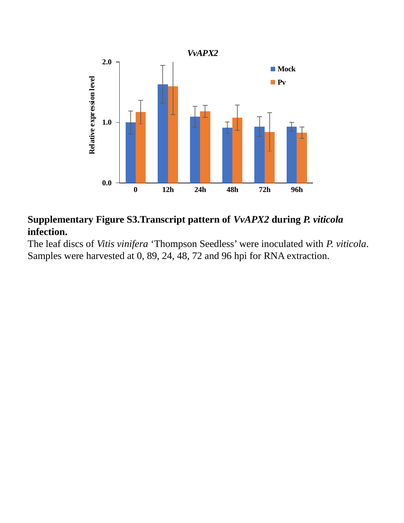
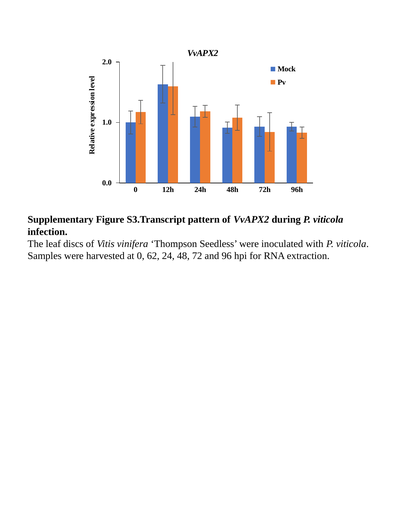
89: 89 -> 62
